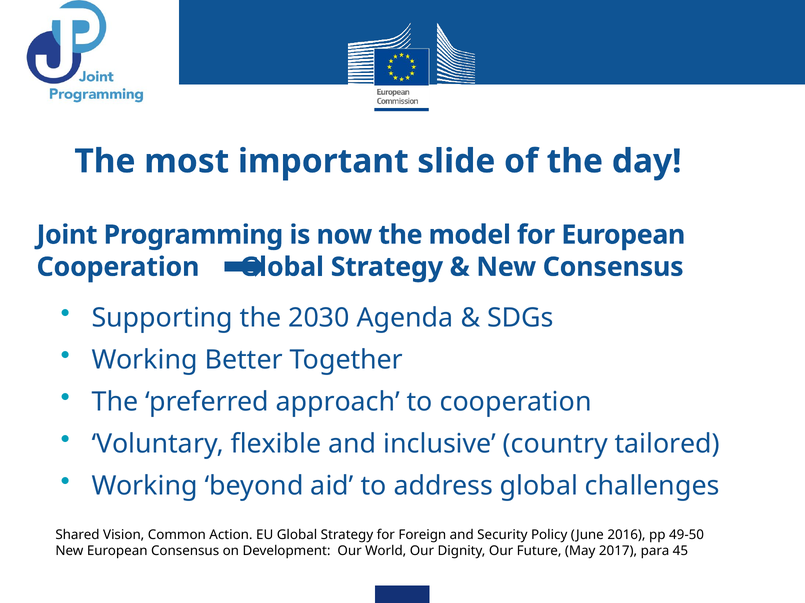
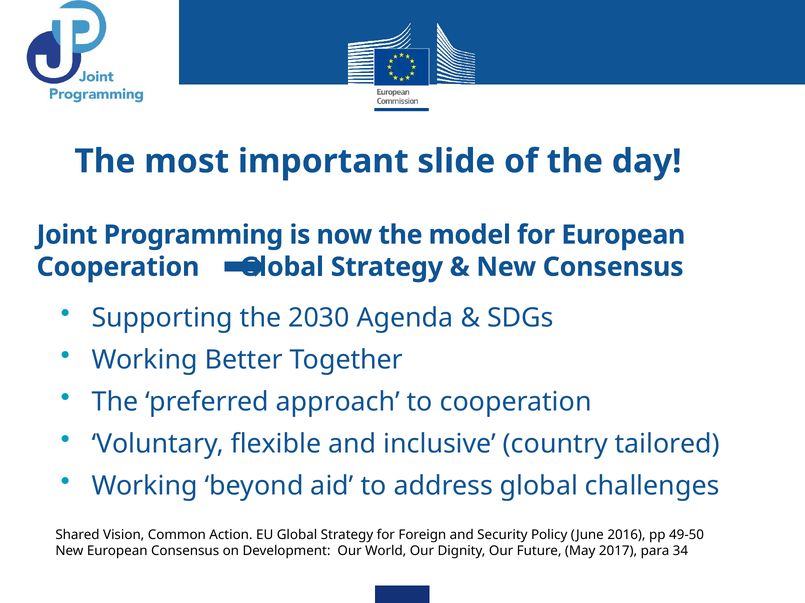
45: 45 -> 34
